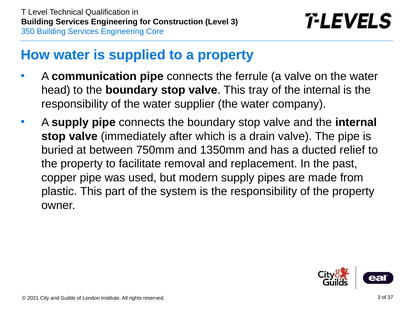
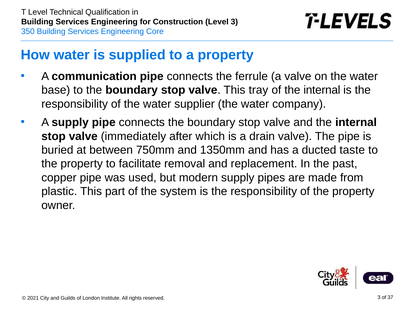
head: head -> base
relief: relief -> taste
